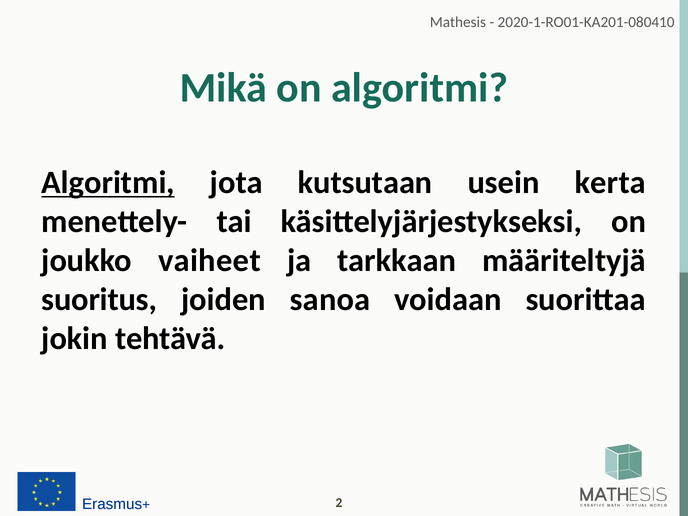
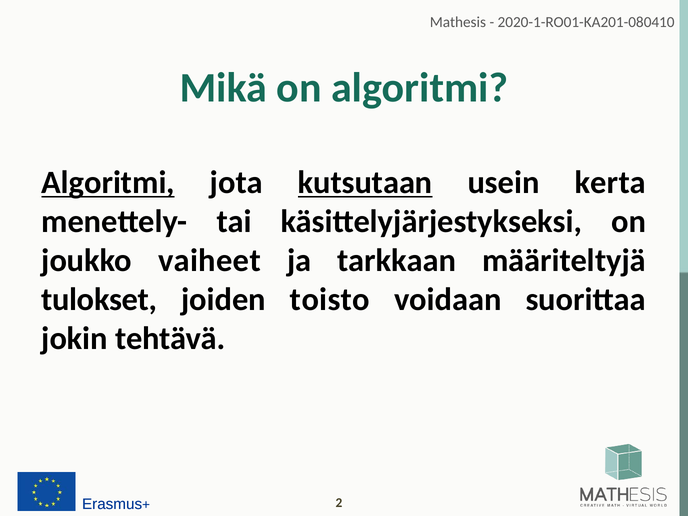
kutsutaan underline: none -> present
suoritus: suoritus -> tulokset
sanoa: sanoa -> toisto
